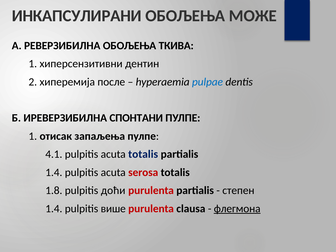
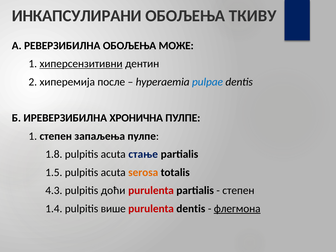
МОЖЕ: МОЖЕ -> ТКИВУ
ТКИВА: ТКИВА -> МОЖЕ
хиперсензитивни underline: none -> present
СПОНТАНИ: СПОНТАНИ -> ХРОНИЧНА
1 отисак: отисак -> степен
4.1: 4.1 -> 1.8
acuta totalis: totalis -> стање
1.4 at (54, 172): 1.4 -> 1.5
serosa colour: red -> orange
1.8: 1.8 -> 4.3
purulenta clausa: clausa -> dentis
